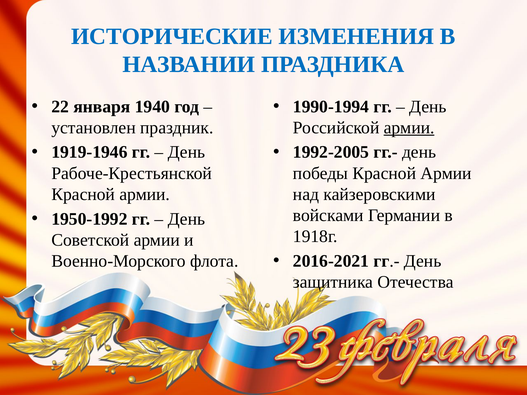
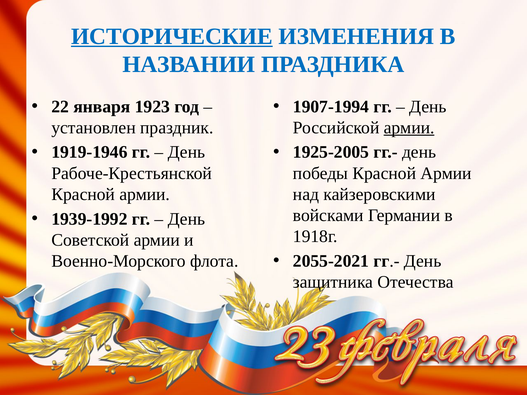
ИСТОРИЧЕСКИЕ underline: none -> present
1940: 1940 -> 1923
1990-1994: 1990-1994 -> 1907-1994
1992-2005: 1992-2005 -> 1925-2005
1950-1992: 1950-1992 -> 1939-1992
2016-2021: 2016-2021 -> 2055-2021
